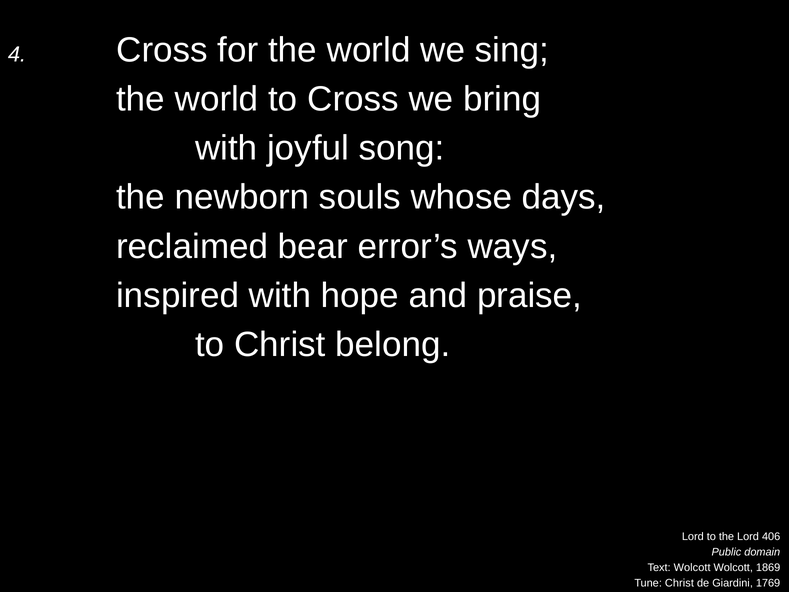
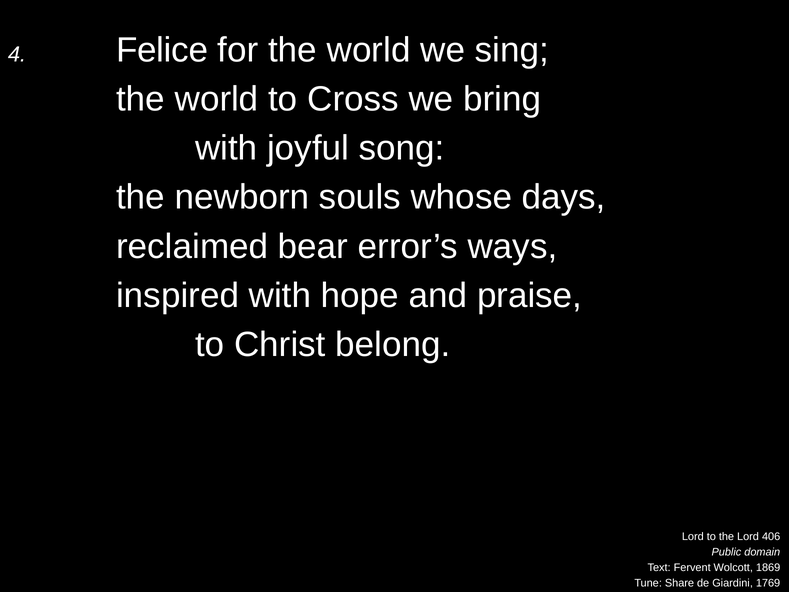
4 Cross: Cross -> Felice
Text Wolcott: Wolcott -> Fervent
Tune Christ: Christ -> Share
